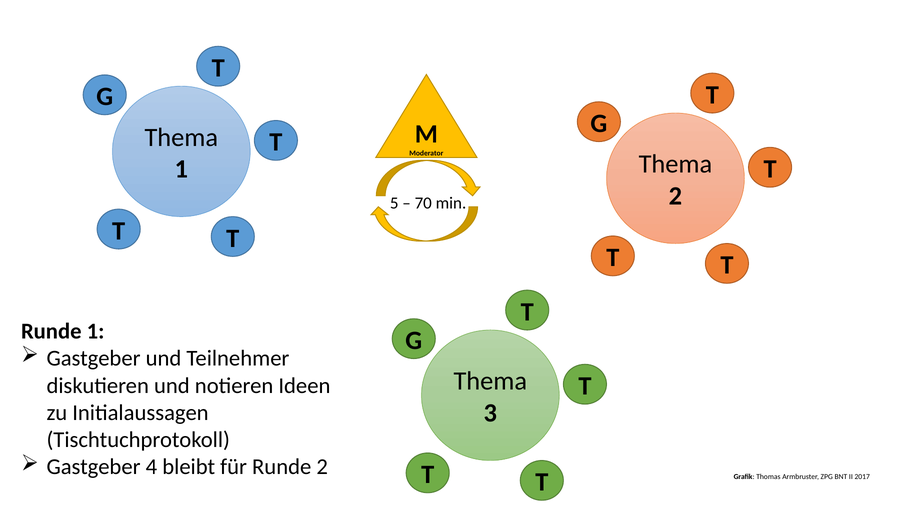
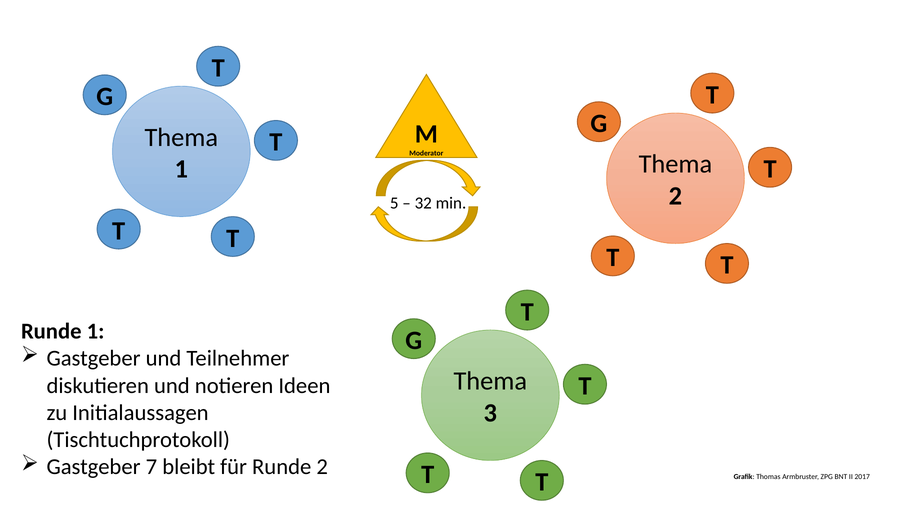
70: 70 -> 32
4: 4 -> 7
